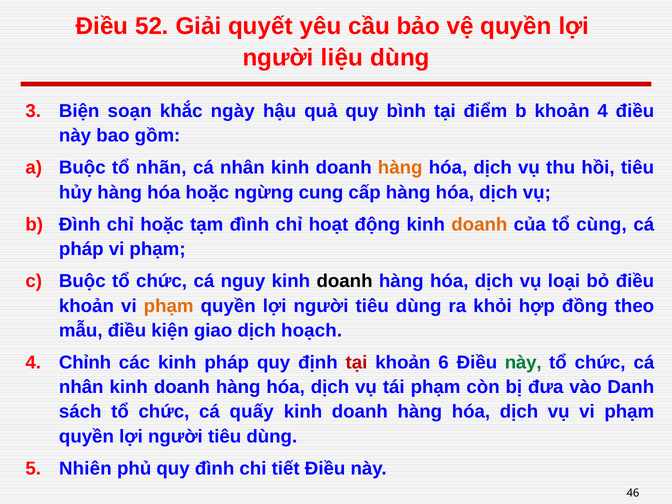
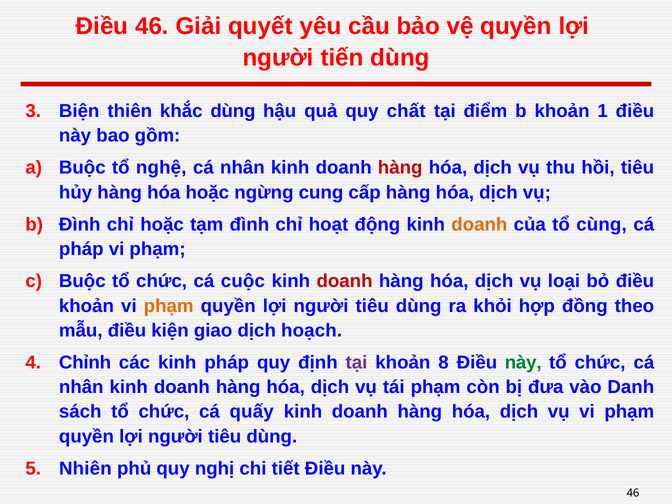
Điều 52: 52 -> 46
liệu: liệu -> tiến
soạn: soạn -> thiên
khắc ngày: ngày -> dùng
bình: bình -> chất
khoản 4: 4 -> 1
nhãn: nhãn -> nghệ
hàng at (400, 168) colour: orange -> red
nguy: nguy -> cuộc
doanh at (345, 281) colour: black -> red
tại at (356, 363) colour: red -> purple
6: 6 -> 8
quy đình: đình -> nghị
